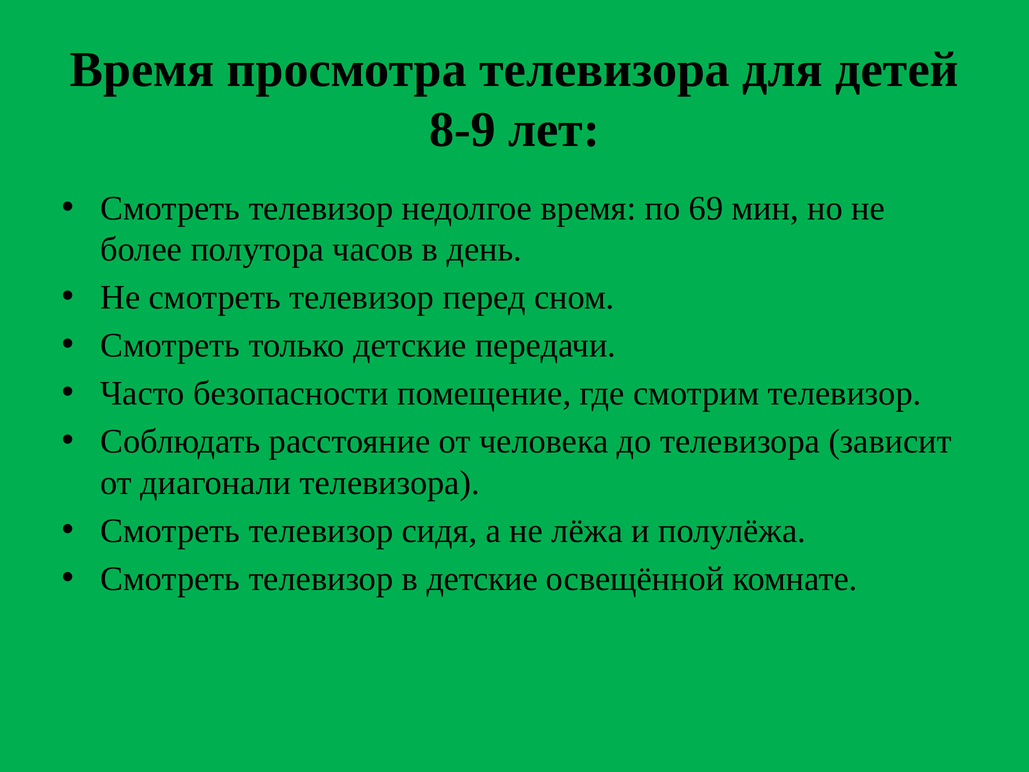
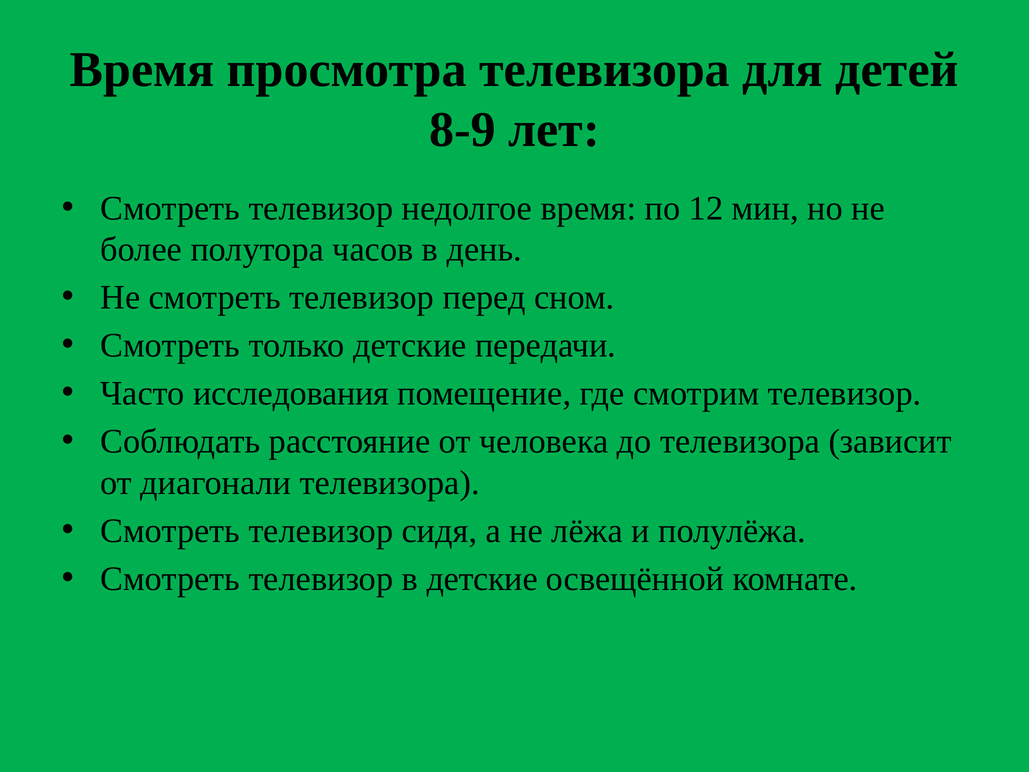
69: 69 -> 12
безопасности: безопасности -> исследования
